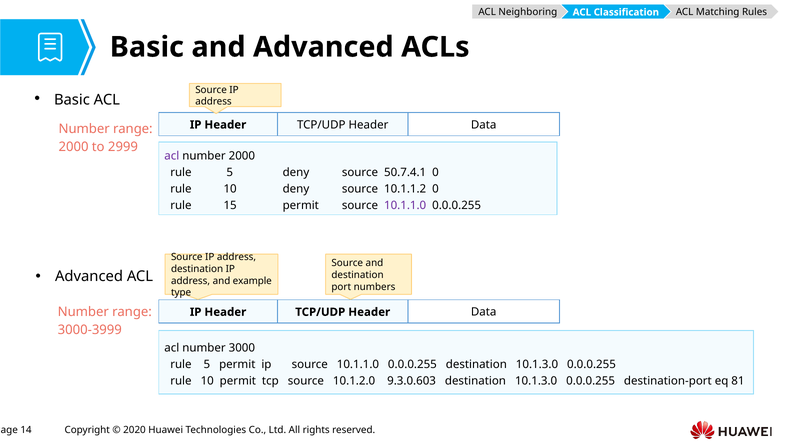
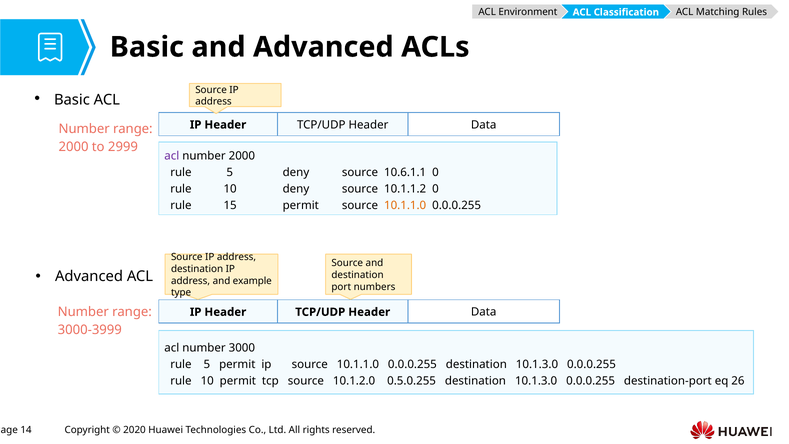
Neighboring: Neighboring -> Environment
50.7.4.1: 50.7.4.1 -> 10.6.1.1
10.1.1.0 at (405, 205) colour: purple -> orange
9.3.0.603: 9.3.0.603 -> 0.5.0.255
81: 81 -> 26
